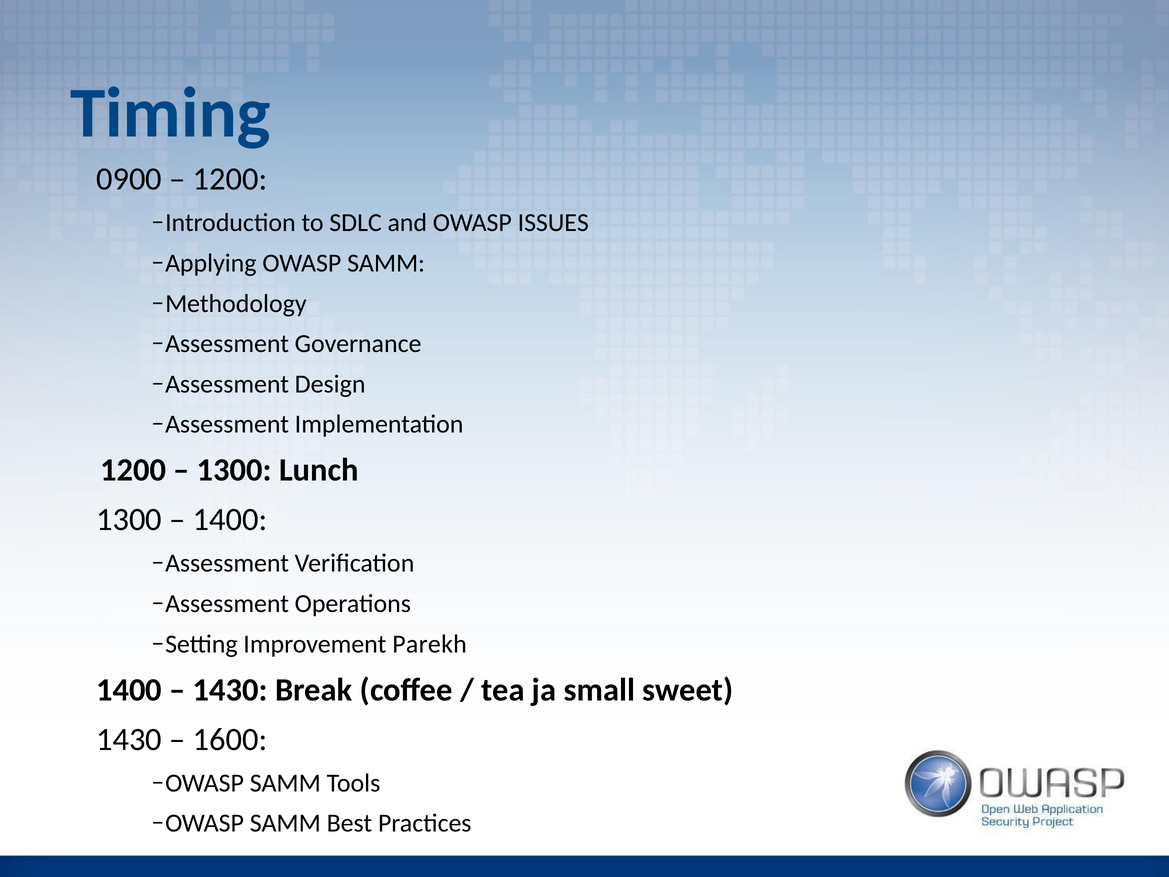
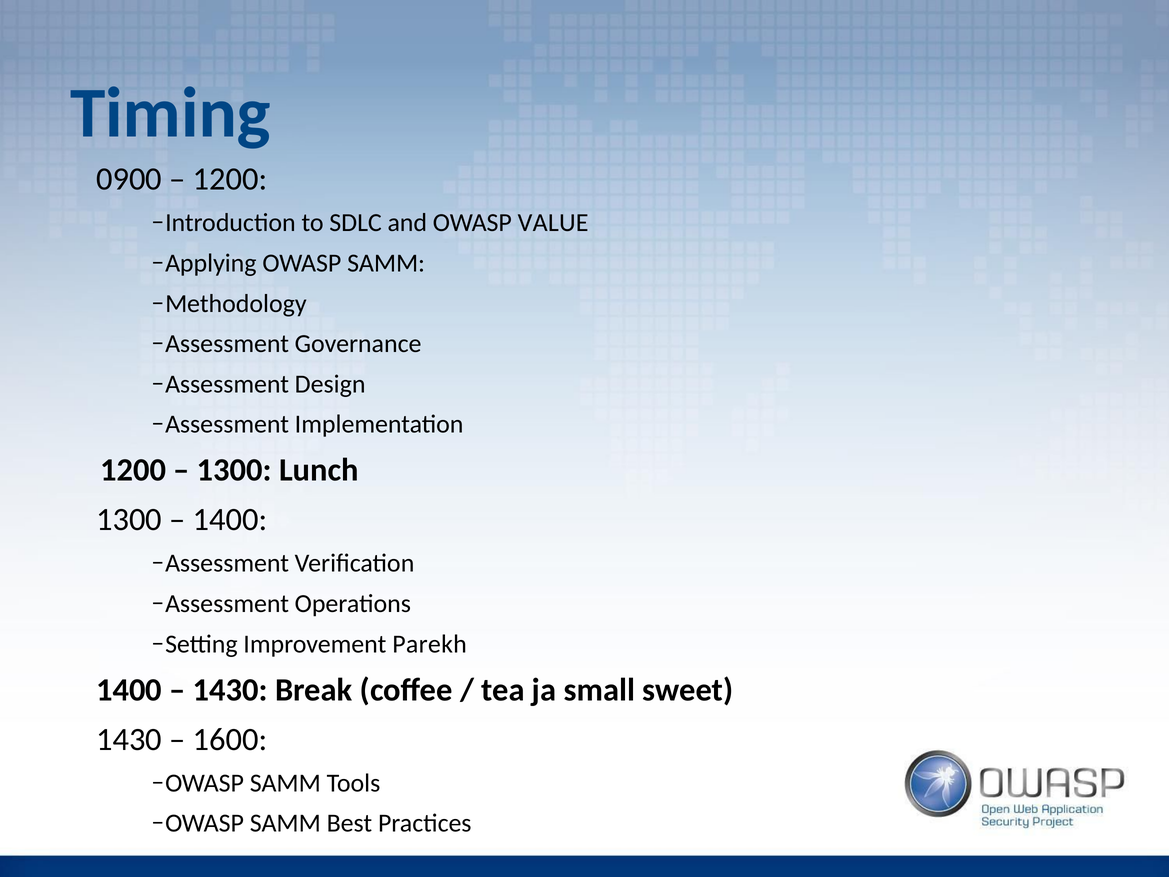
ISSUES: ISSUES -> VALUE
